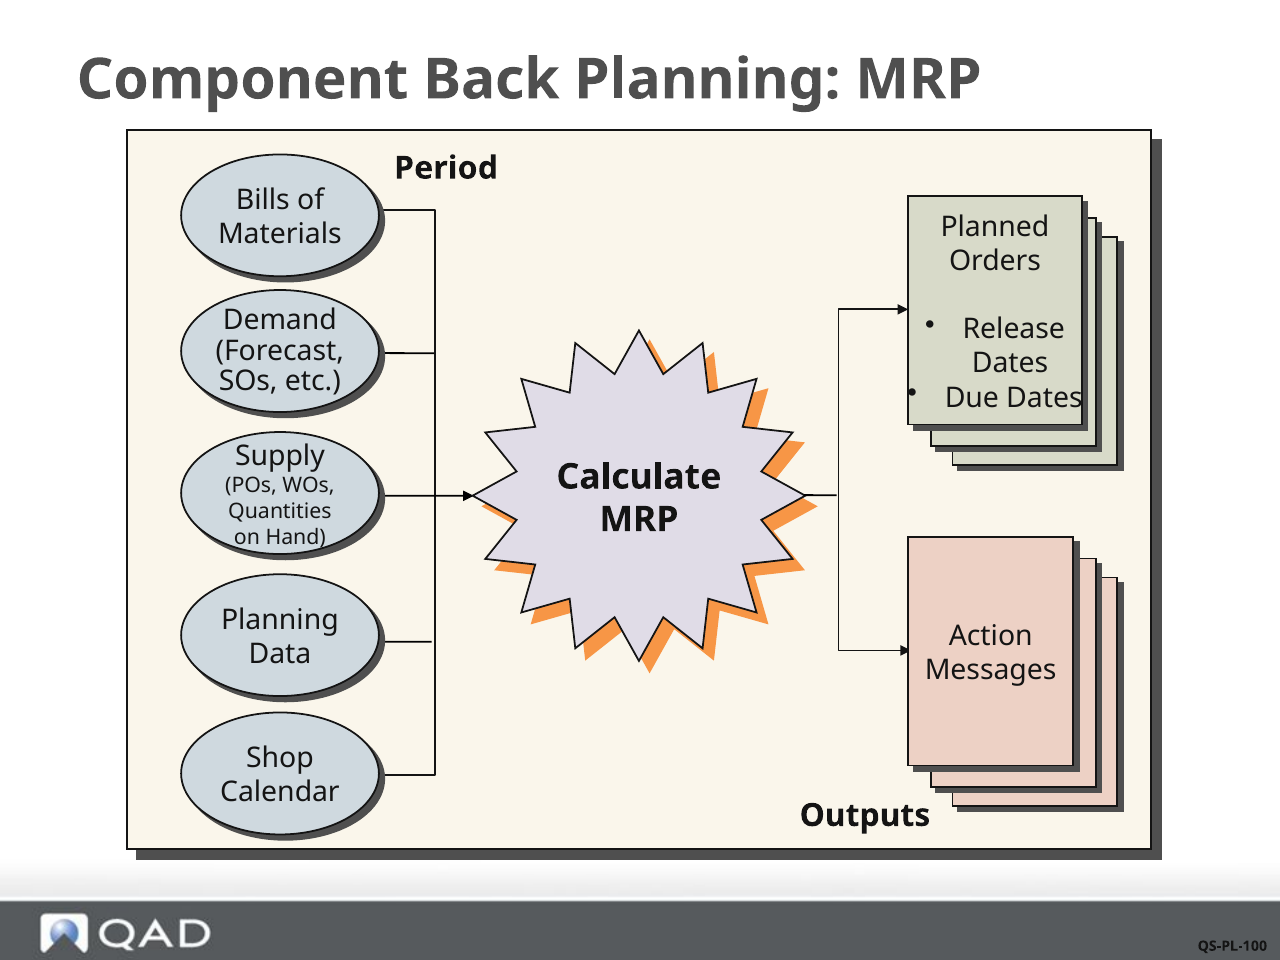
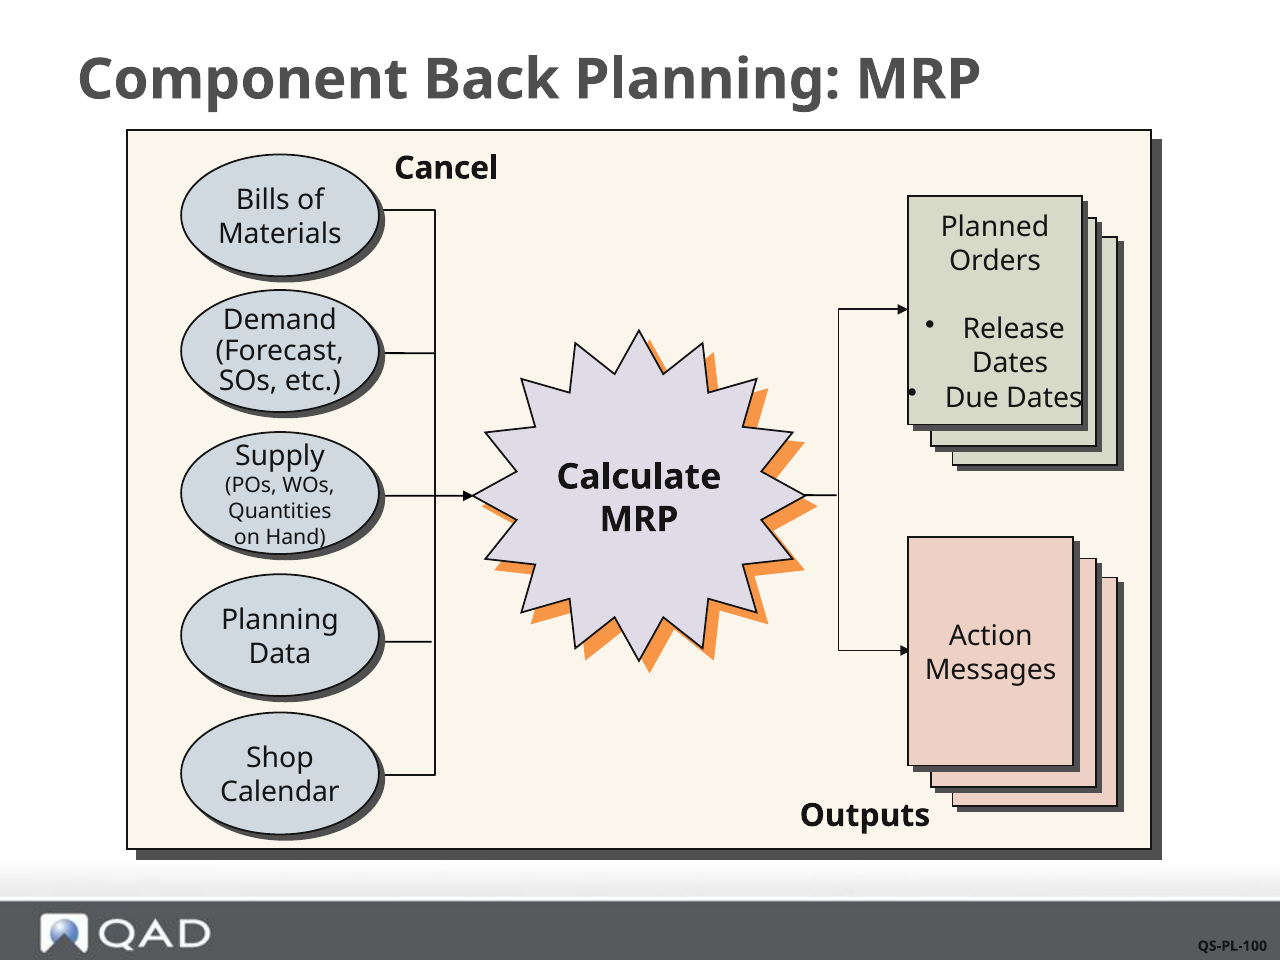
Period: Period -> Cancel
